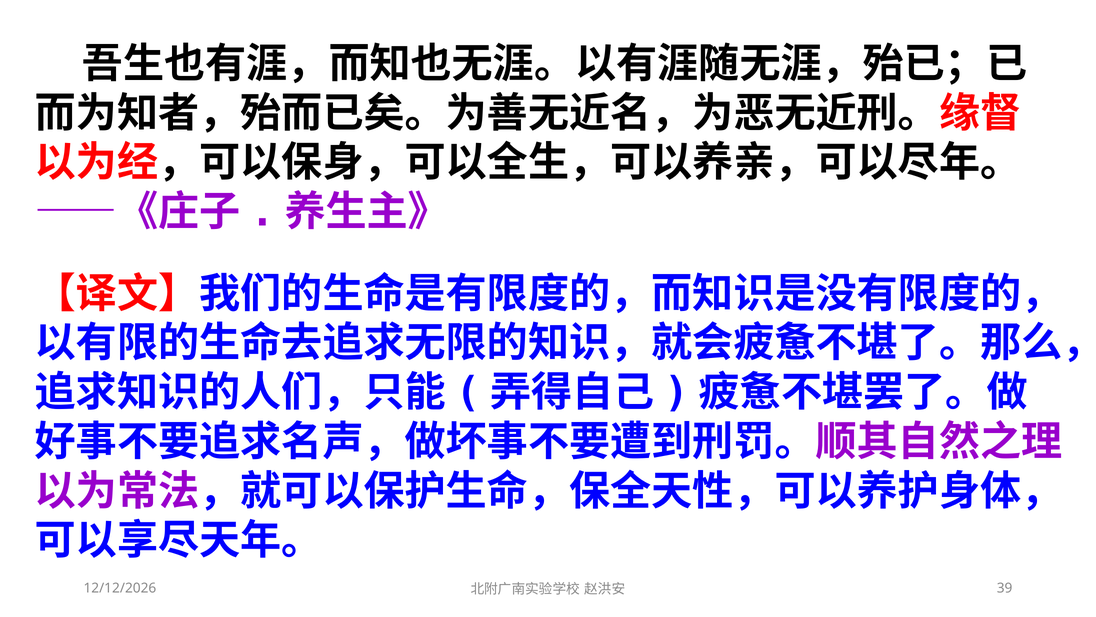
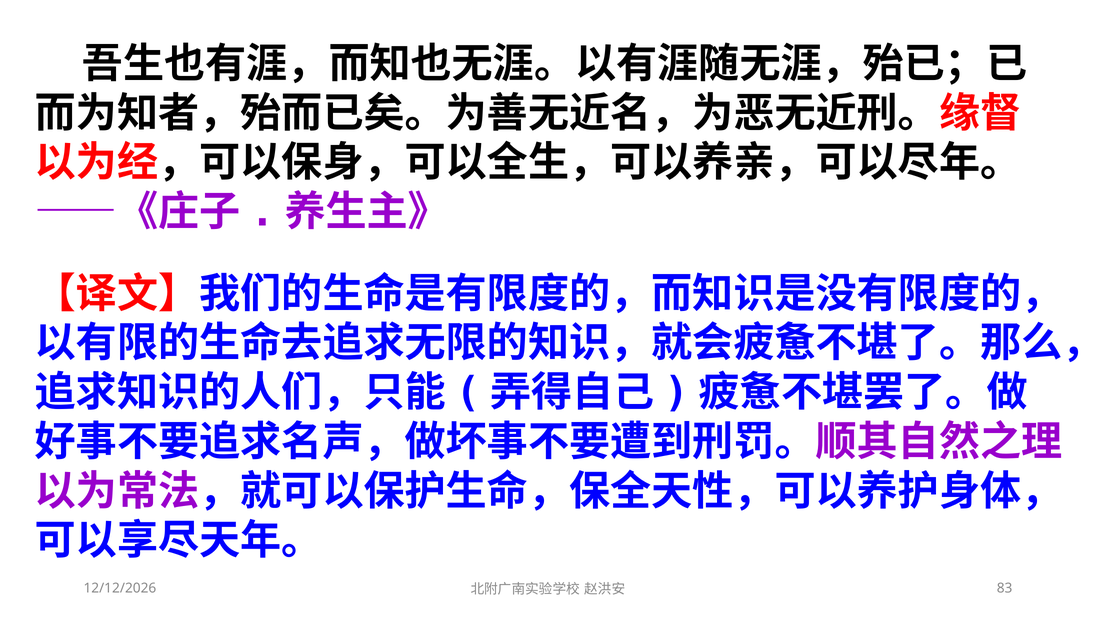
39: 39 -> 83
